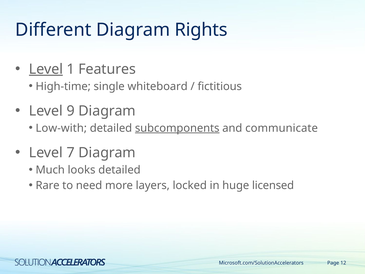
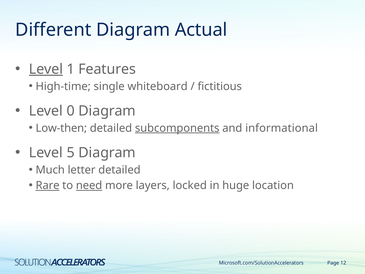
Rights: Rights -> Actual
9: 9 -> 0
Low-with: Low-with -> Low-then
communicate: communicate -> informational
7: 7 -> 5
looks: looks -> letter
Rare underline: none -> present
need underline: none -> present
licensed: licensed -> location
